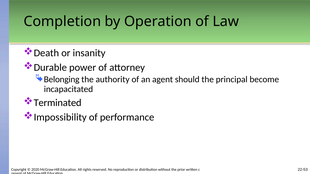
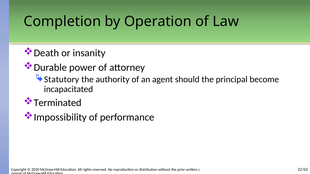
Belonging: Belonging -> Statutory
